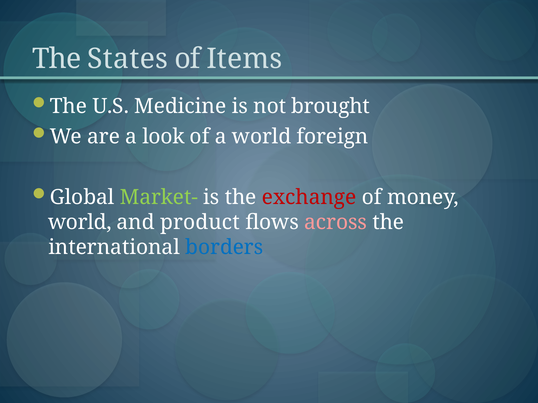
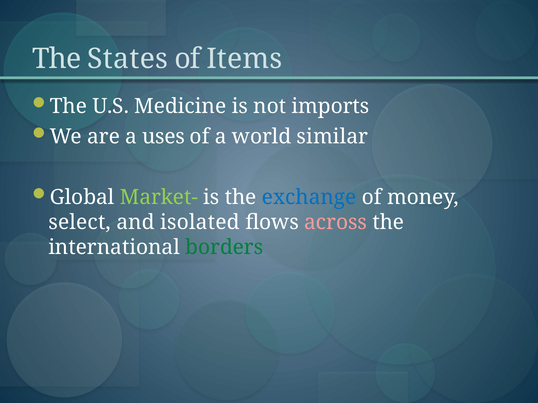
brought: brought -> imports
look: look -> uses
foreign: foreign -> similar
exchange colour: red -> blue
world at (80, 223): world -> select
product: product -> isolated
borders colour: blue -> green
